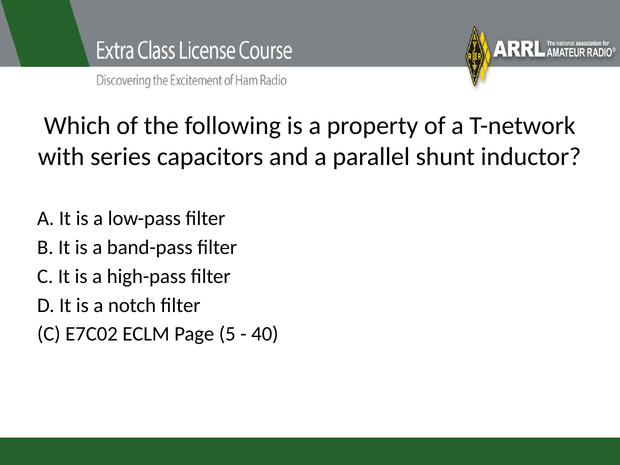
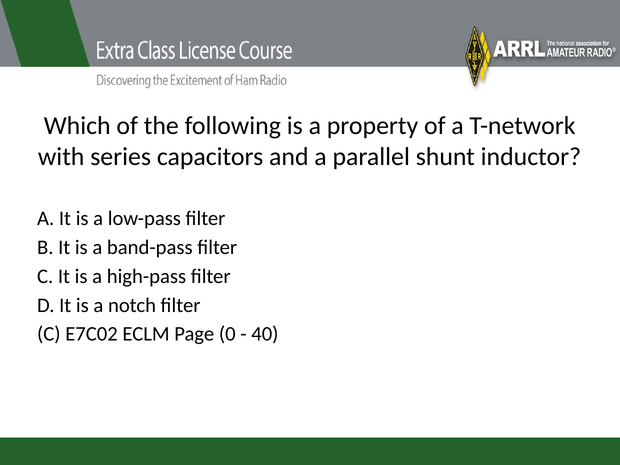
5: 5 -> 0
